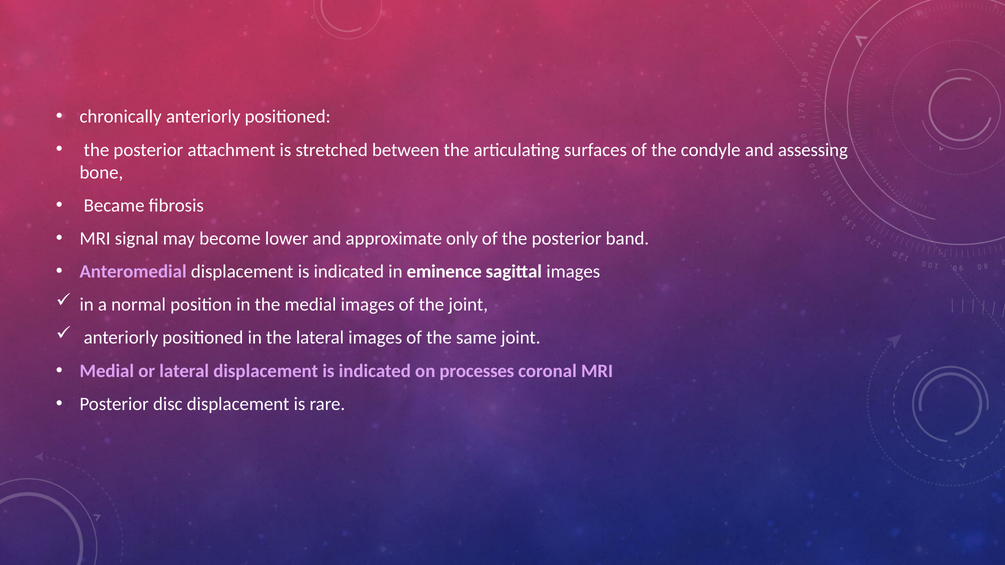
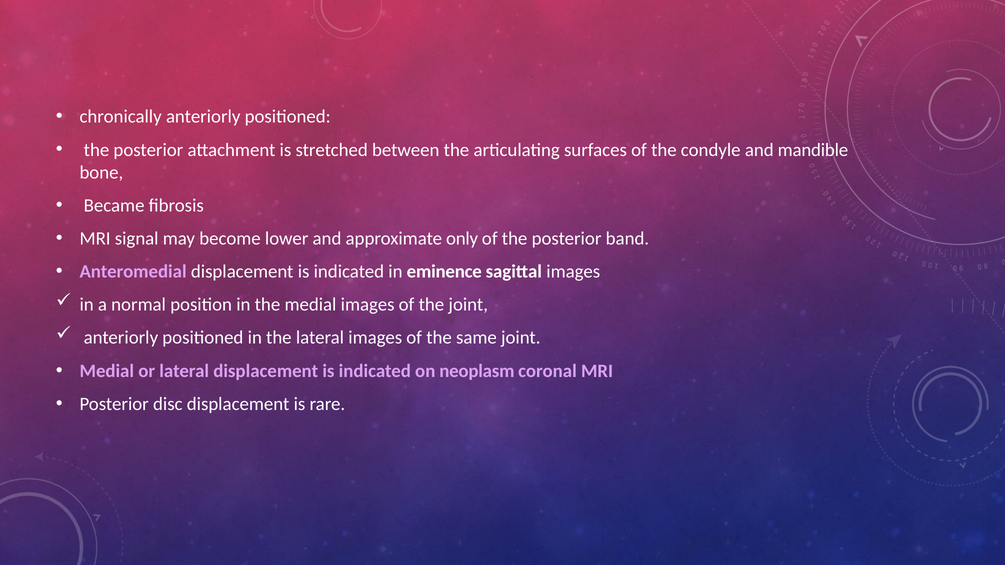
assessing: assessing -> mandible
processes: processes -> neoplasm
